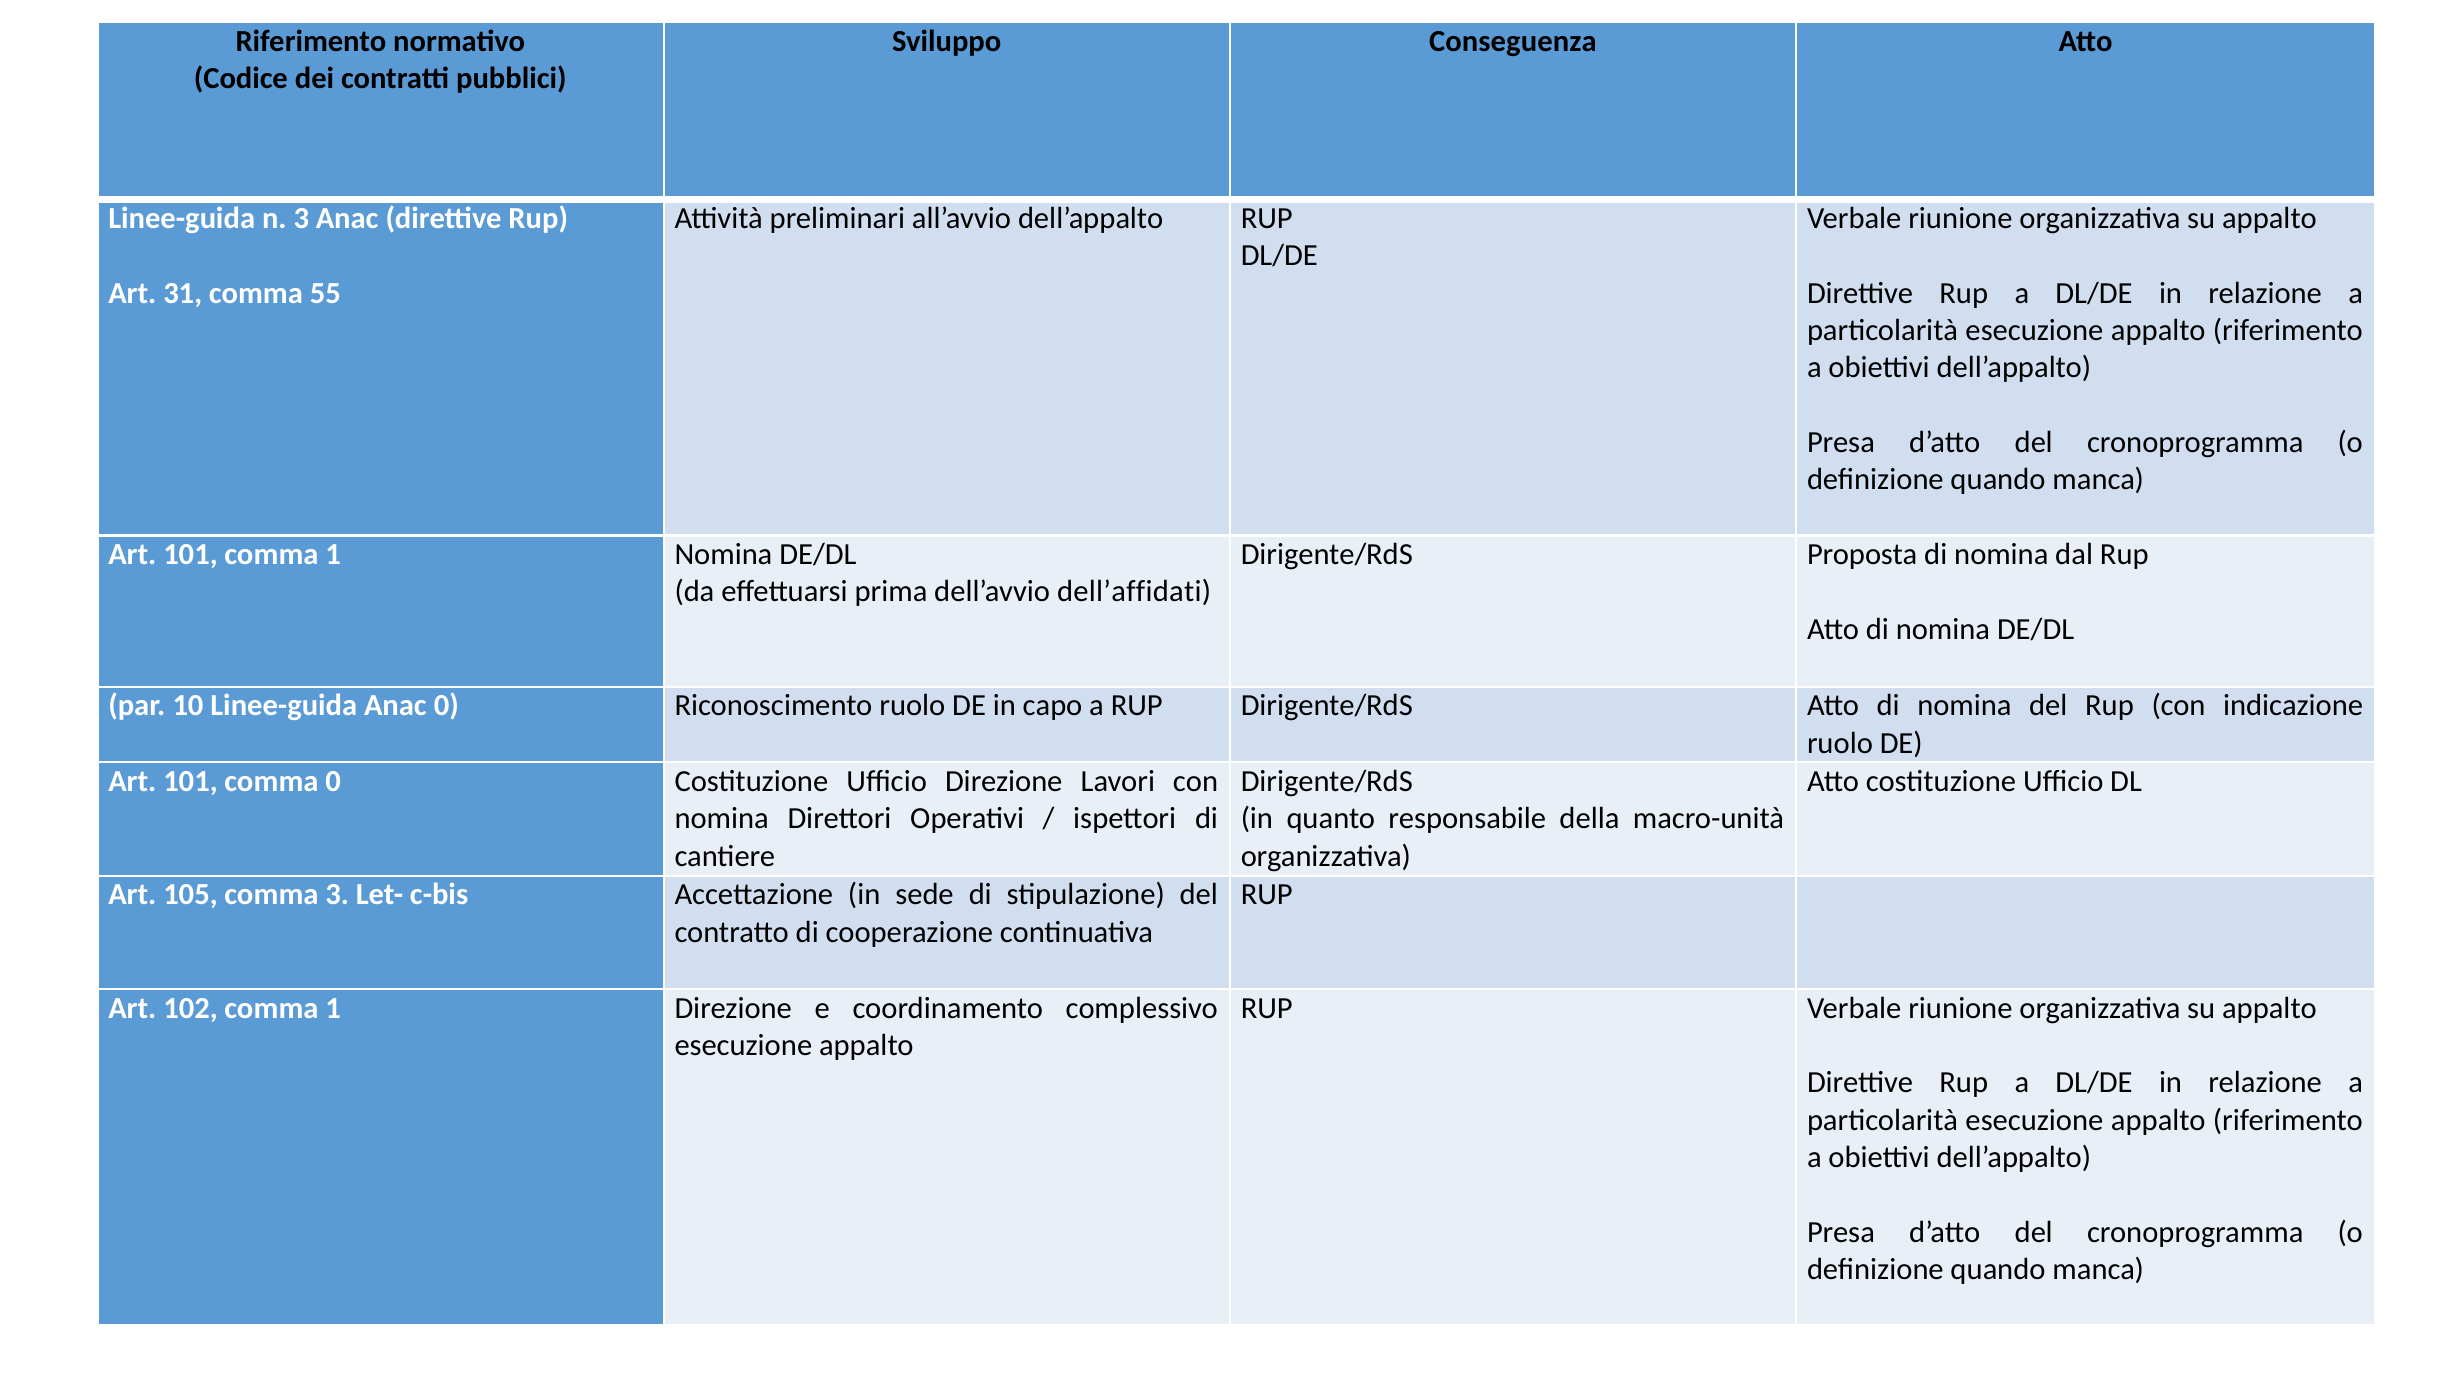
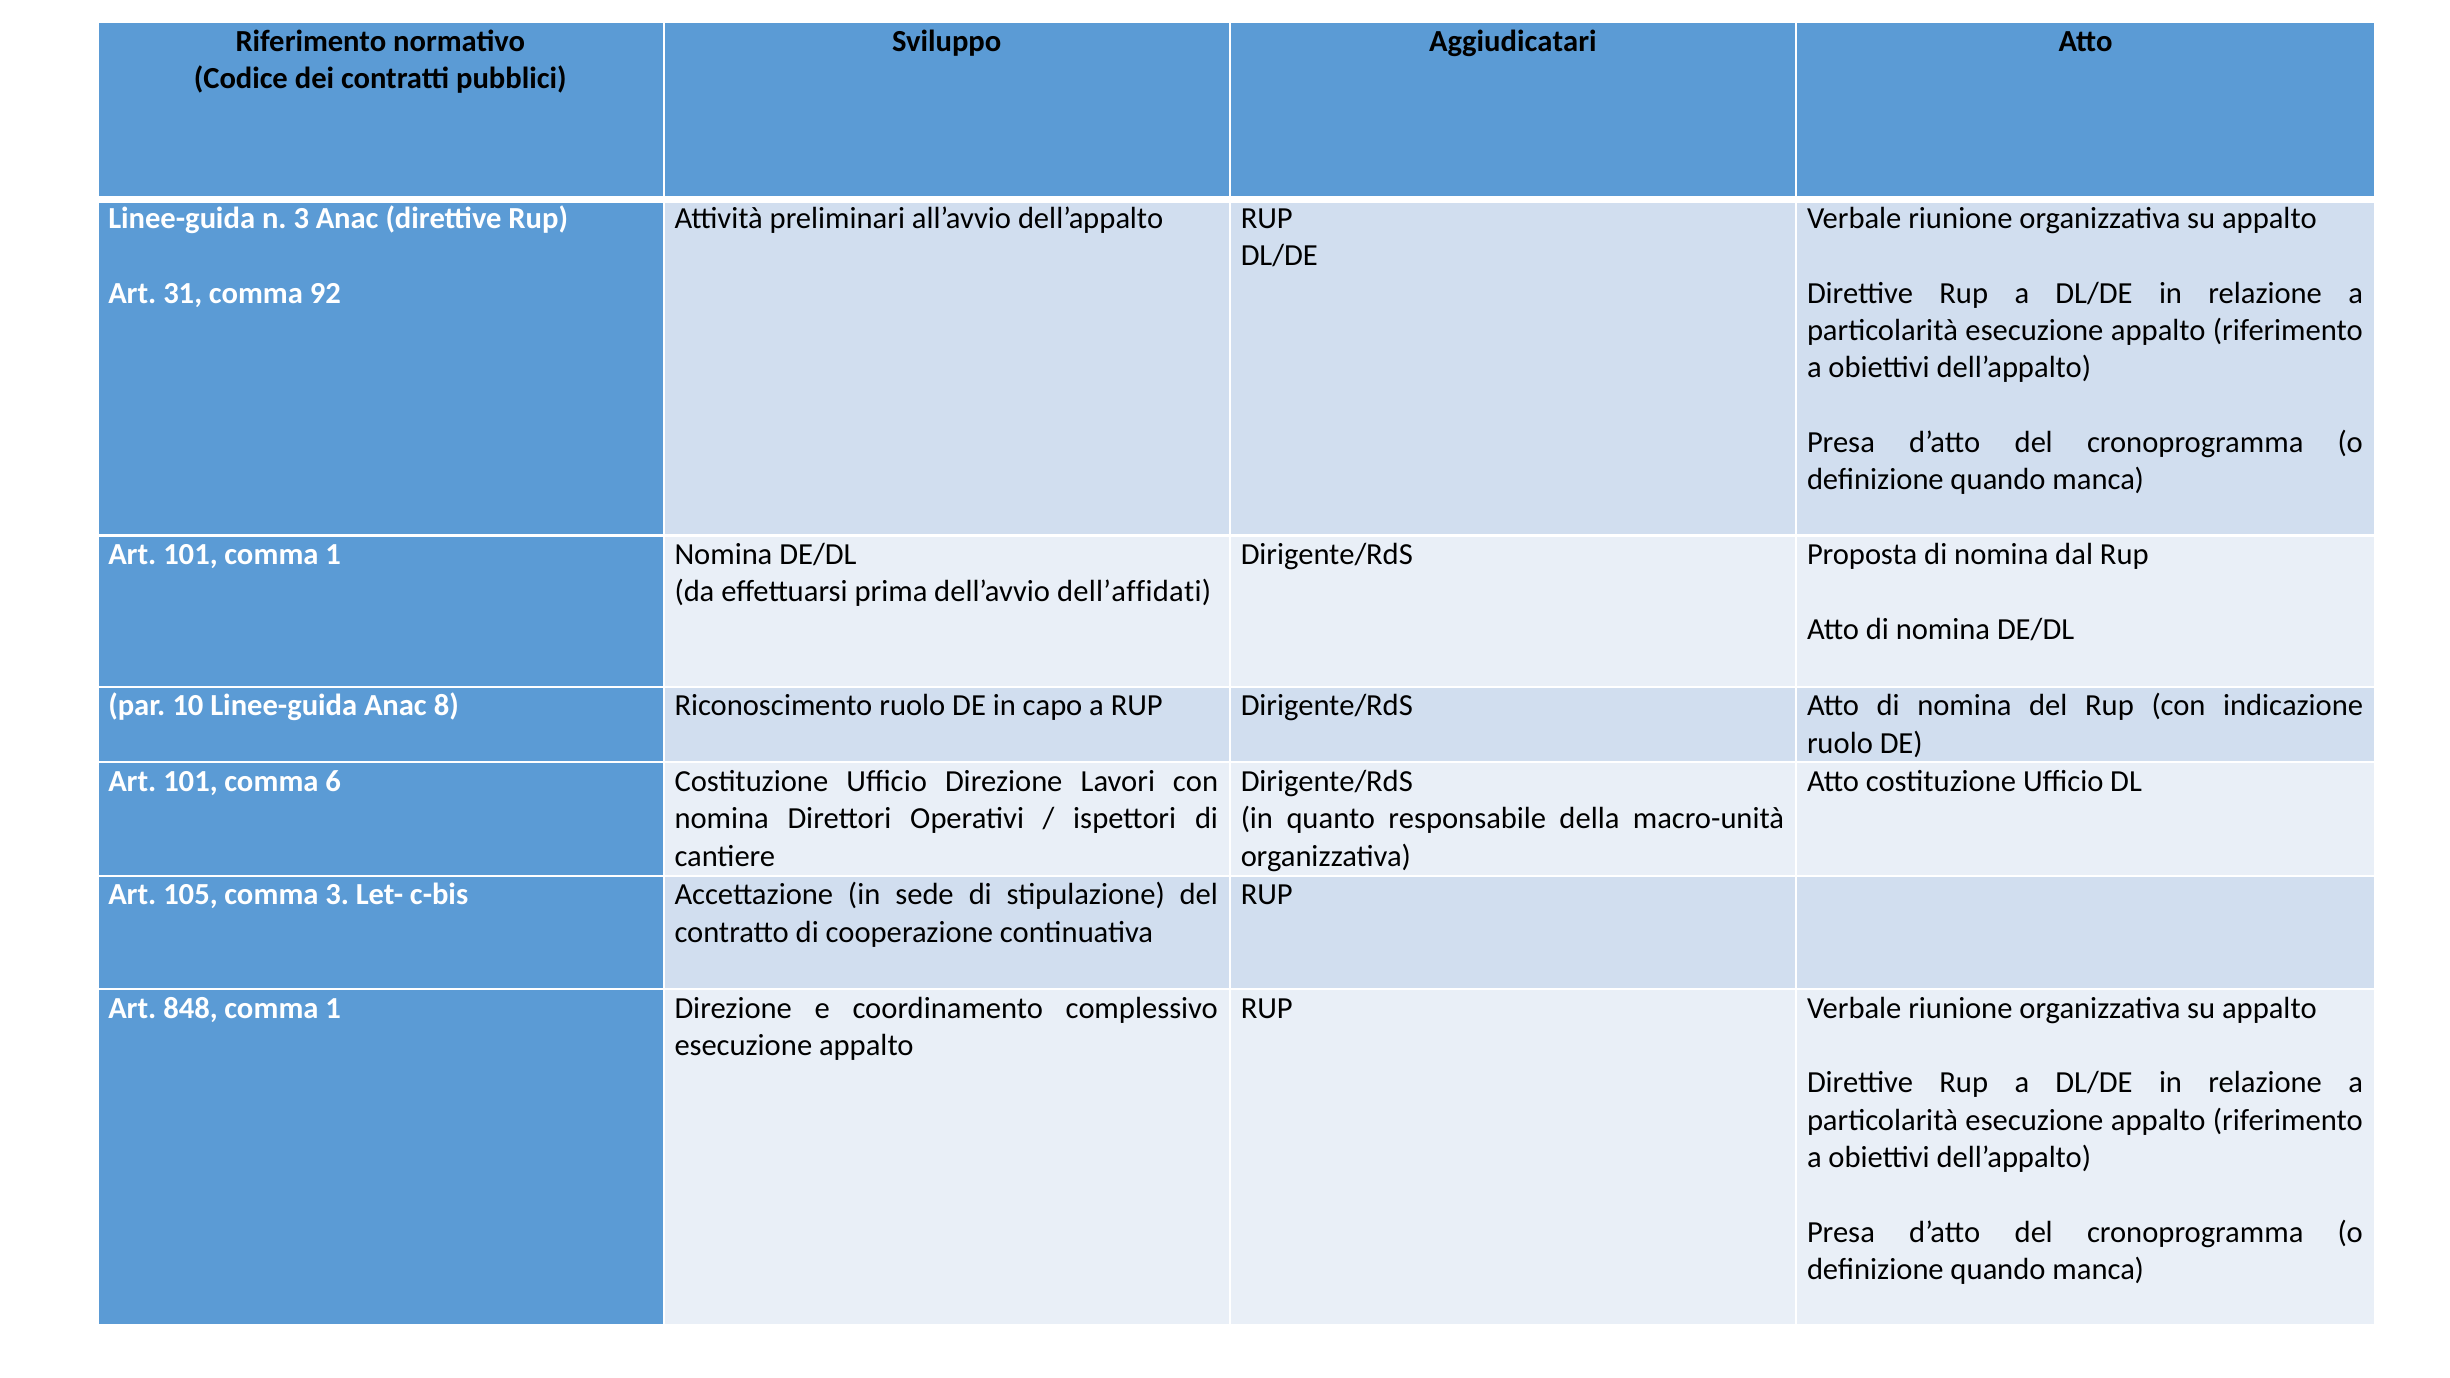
Conseguenza: Conseguenza -> Aggiudicatari
55: 55 -> 92
Anac 0: 0 -> 8
comma 0: 0 -> 6
102: 102 -> 848
